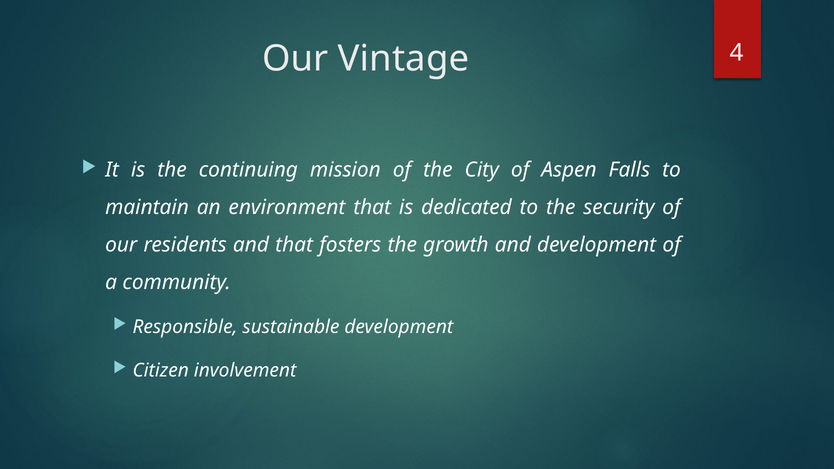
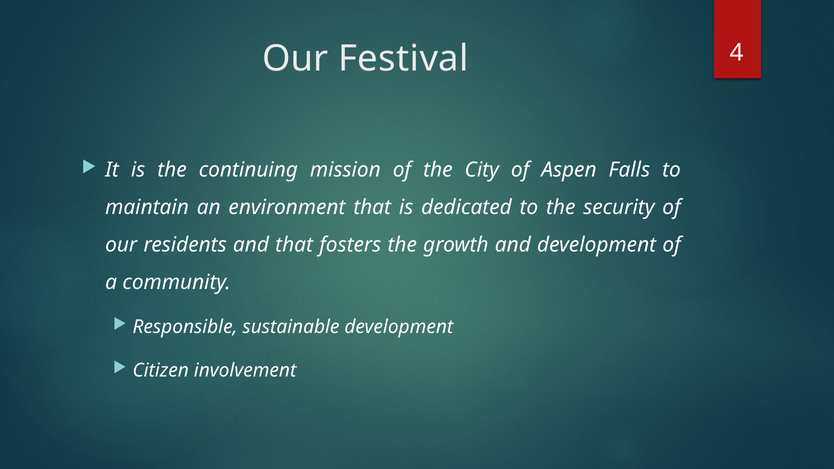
Vintage: Vintage -> Festival
